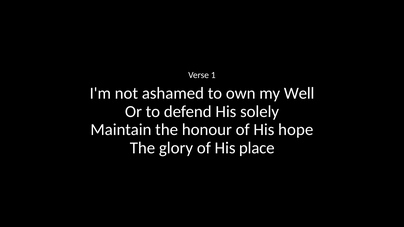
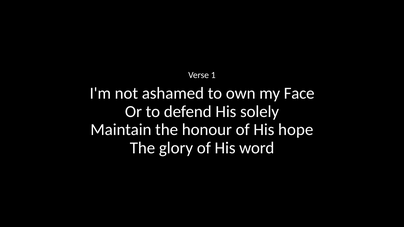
Well: Well -> Face
place: place -> word
